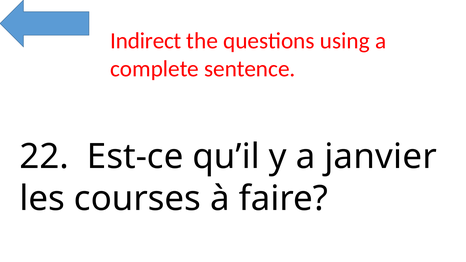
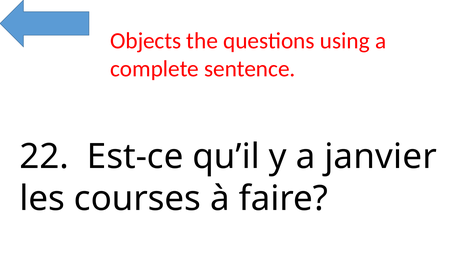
Indirect: Indirect -> Objects
